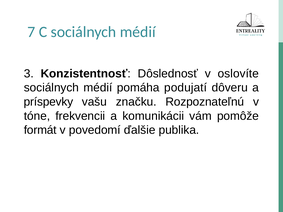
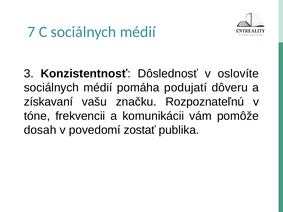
príspevky: príspevky -> získavaní
formát: formát -> dosah
ďalšie: ďalšie -> zostať
